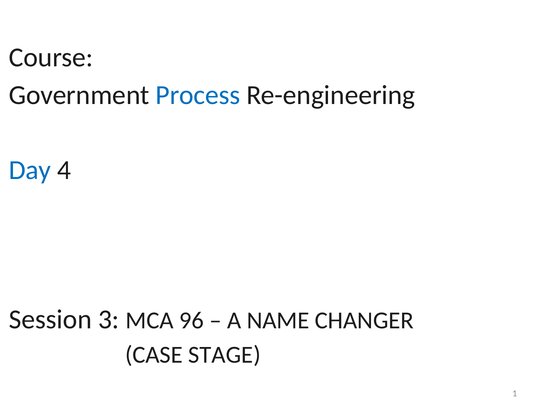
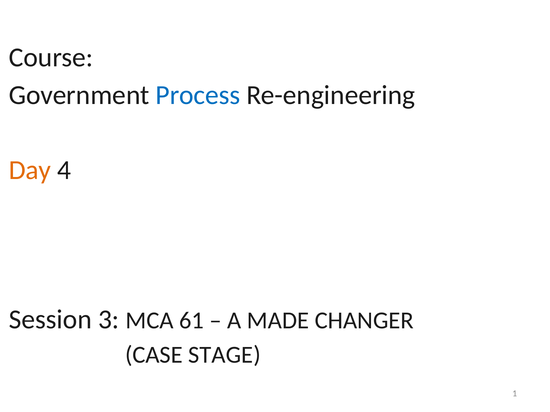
Day colour: blue -> orange
96: 96 -> 61
NAME: NAME -> MADE
